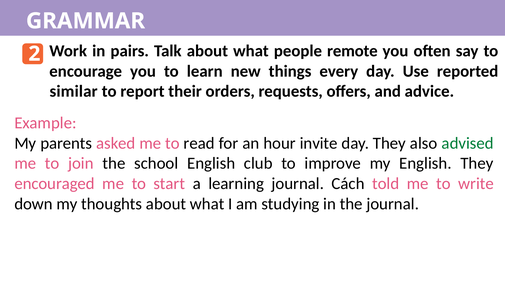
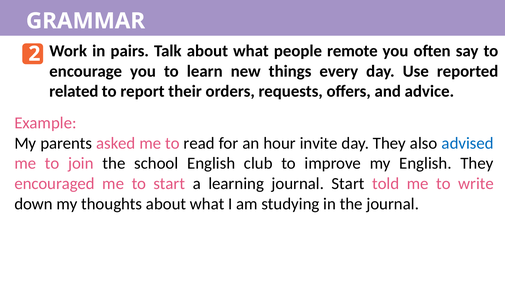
similar: similar -> related
advised colour: green -> blue
journal Cách: Cách -> Start
